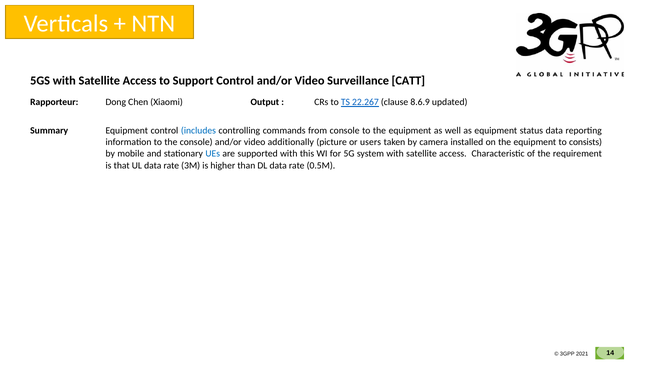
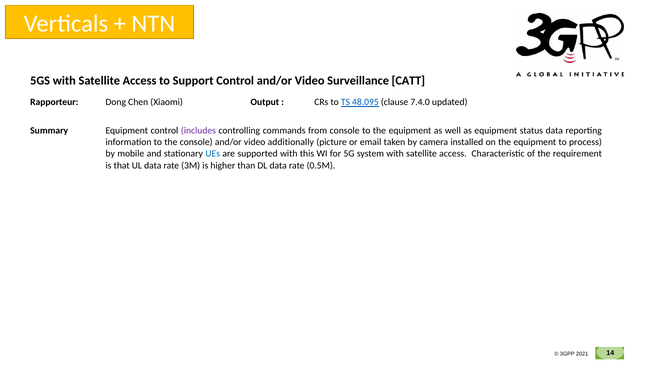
22.267: 22.267 -> 48.095
8.6.9: 8.6.9 -> 7.4.0
includes colour: blue -> purple
users: users -> email
consists: consists -> process
